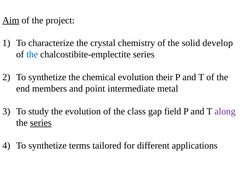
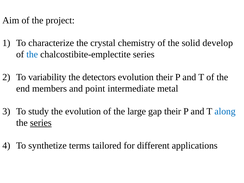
Aim underline: present -> none
synthetize at (47, 77): synthetize -> variability
chemical: chemical -> detectors
class: class -> large
gap field: field -> their
along colour: purple -> blue
